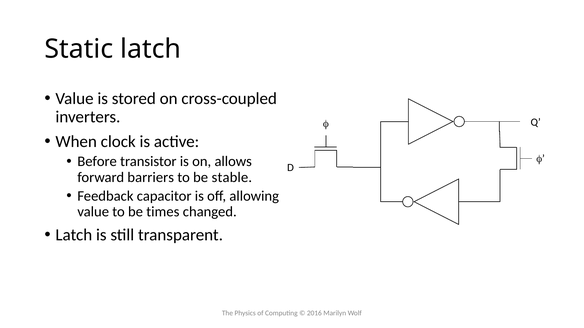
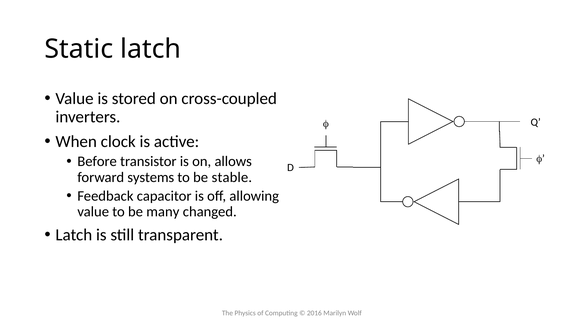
barriers: barriers -> systems
times: times -> many
